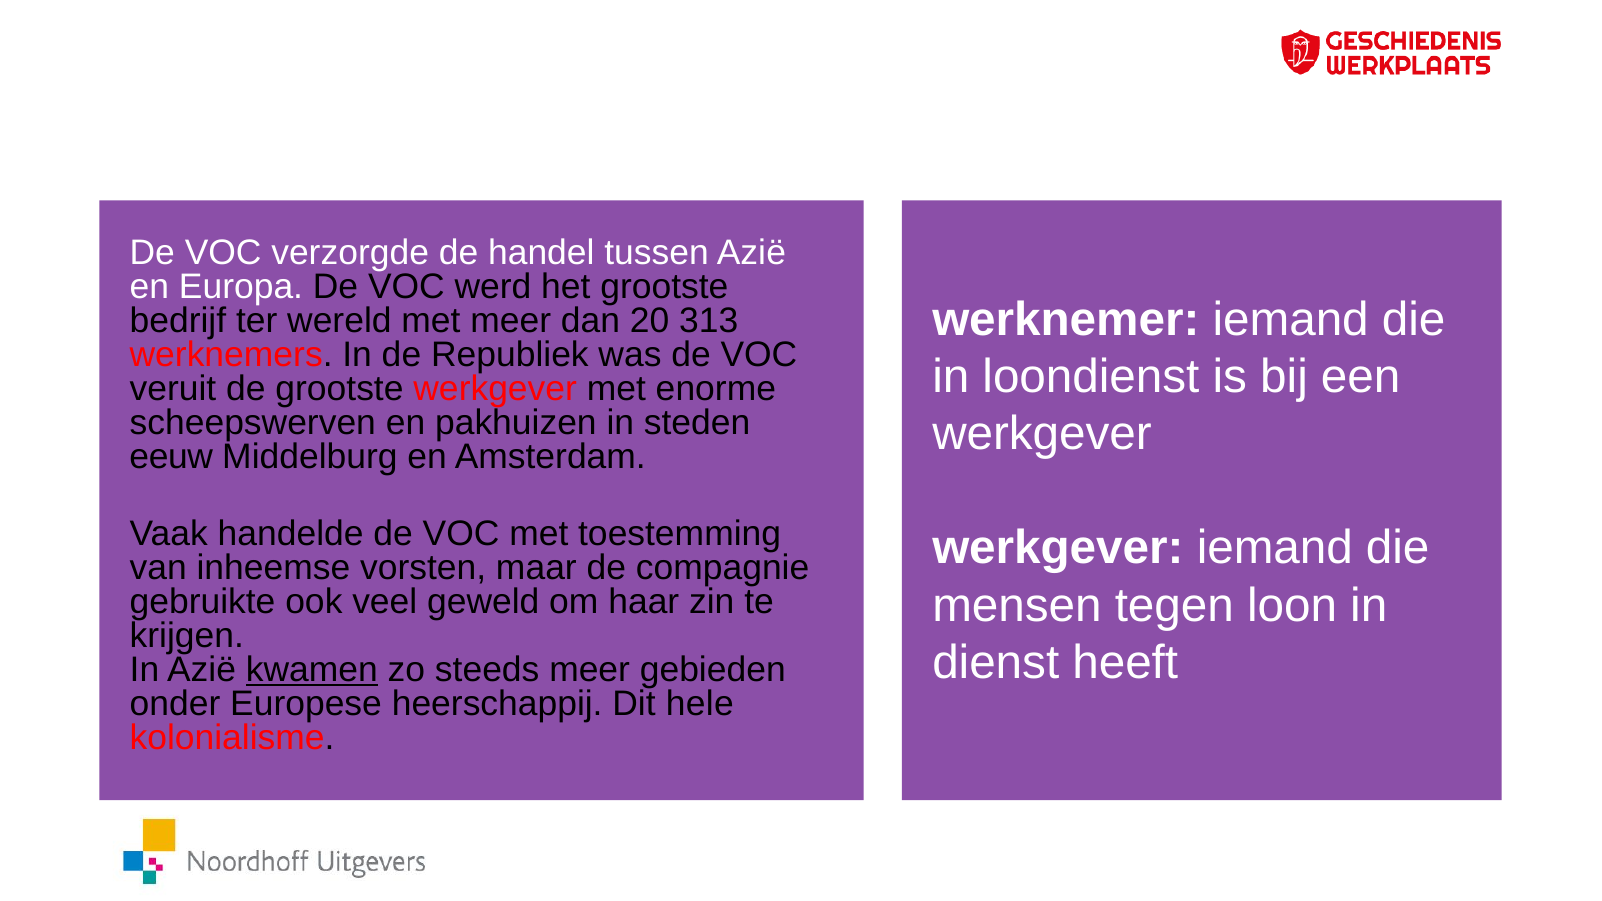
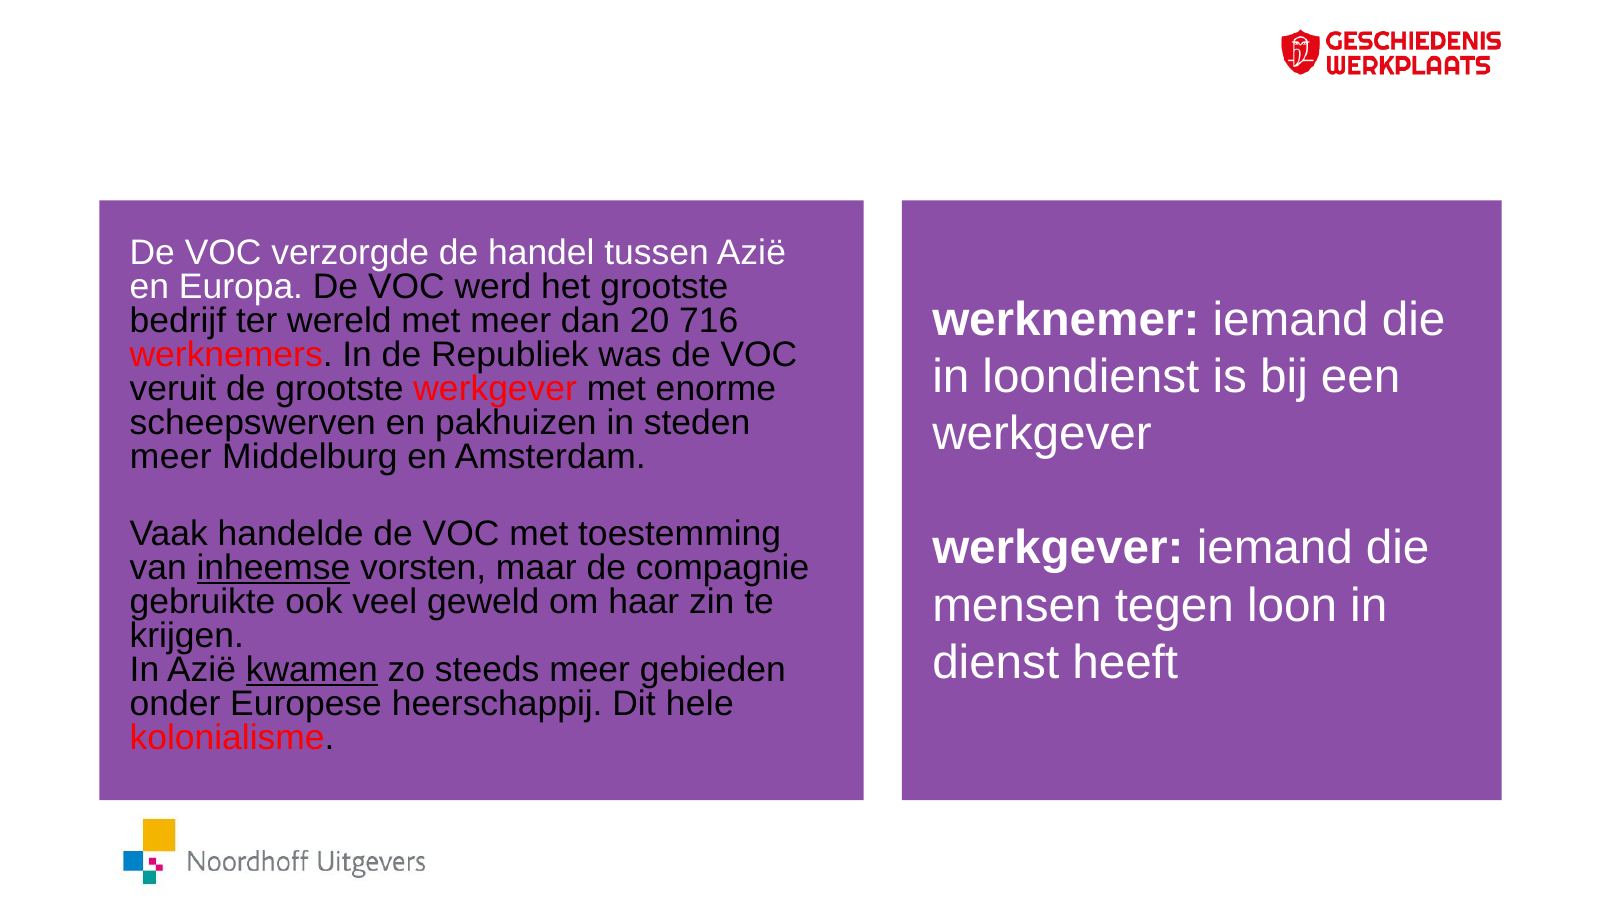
313: 313 -> 716
eeuw at (171, 457): eeuw -> meer
inheemse underline: none -> present
